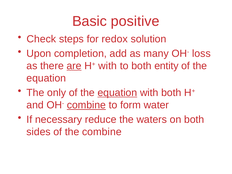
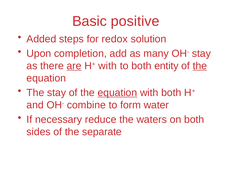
Check: Check -> Added
OH- loss: loss -> stay
the at (200, 66) underline: none -> present
The only: only -> stay
combine at (86, 105) underline: present -> none
the combine: combine -> separate
